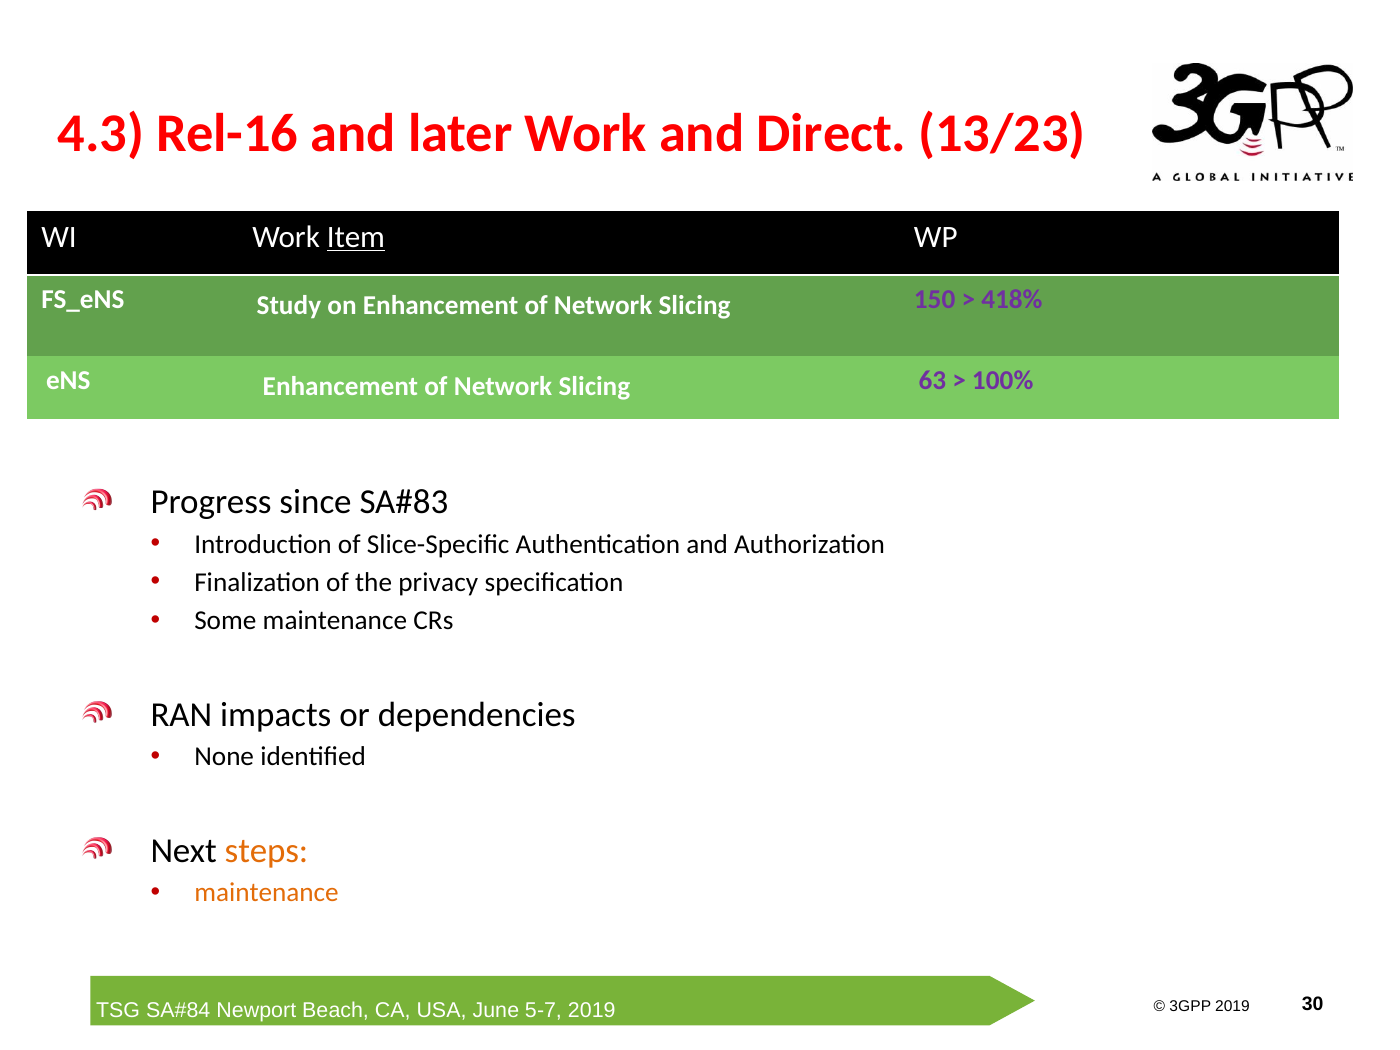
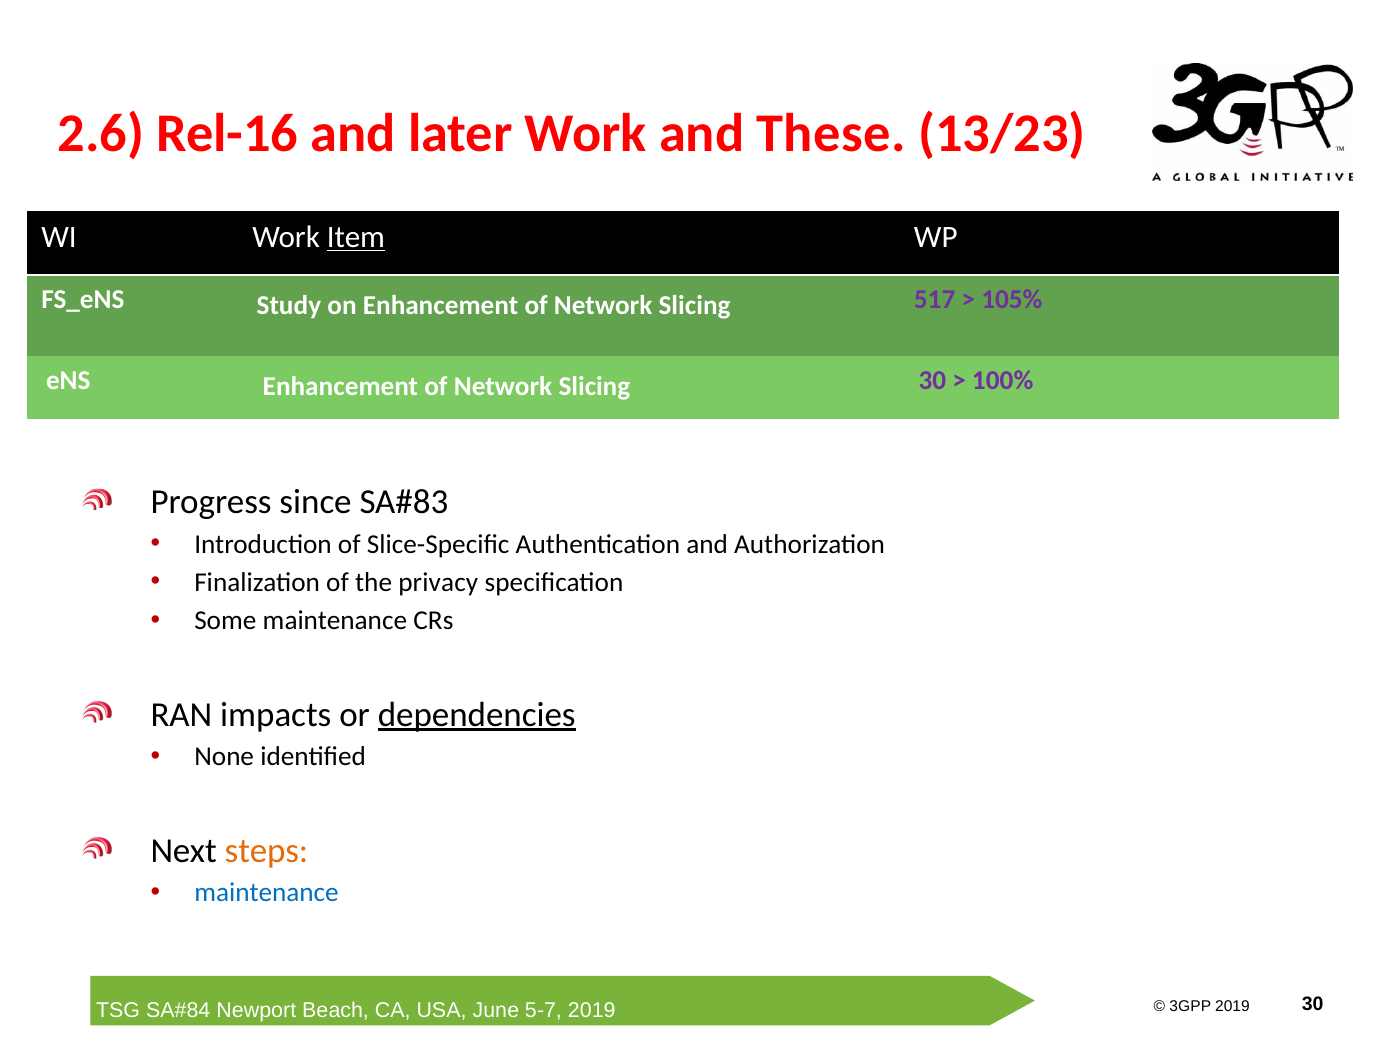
4.3: 4.3 -> 2.6
Direct: Direct -> These
150: 150 -> 517
418%: 418% -> 105%
Slicing 63: 63 -> 30
dependencies underline: none -> present
maintenance at (267, 893) colour: orange -> blue
